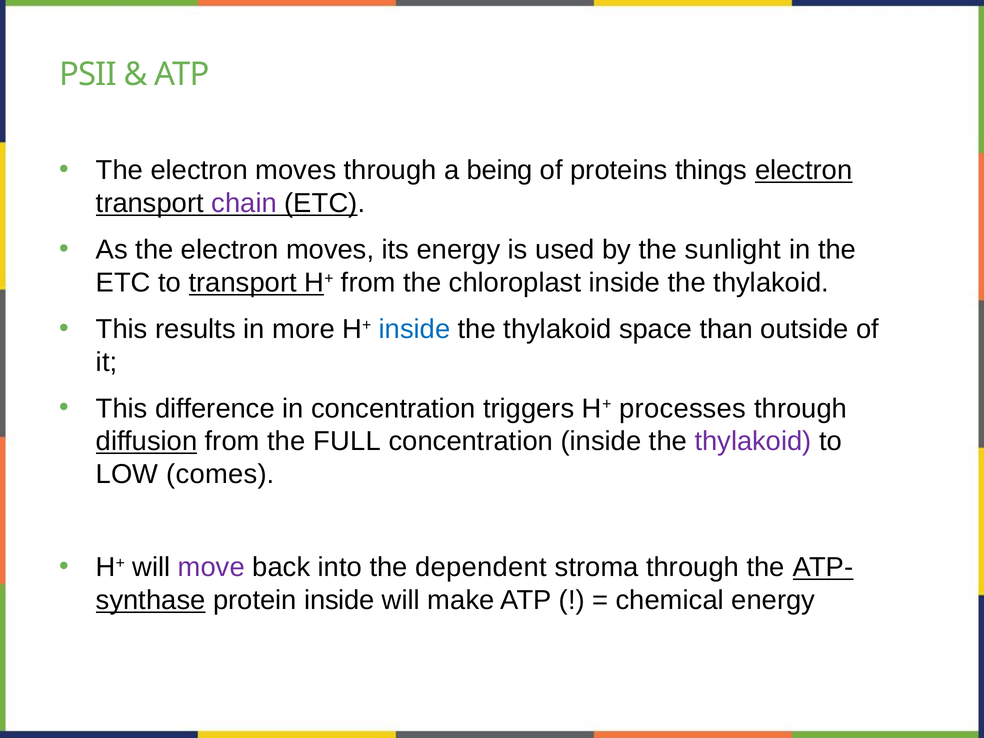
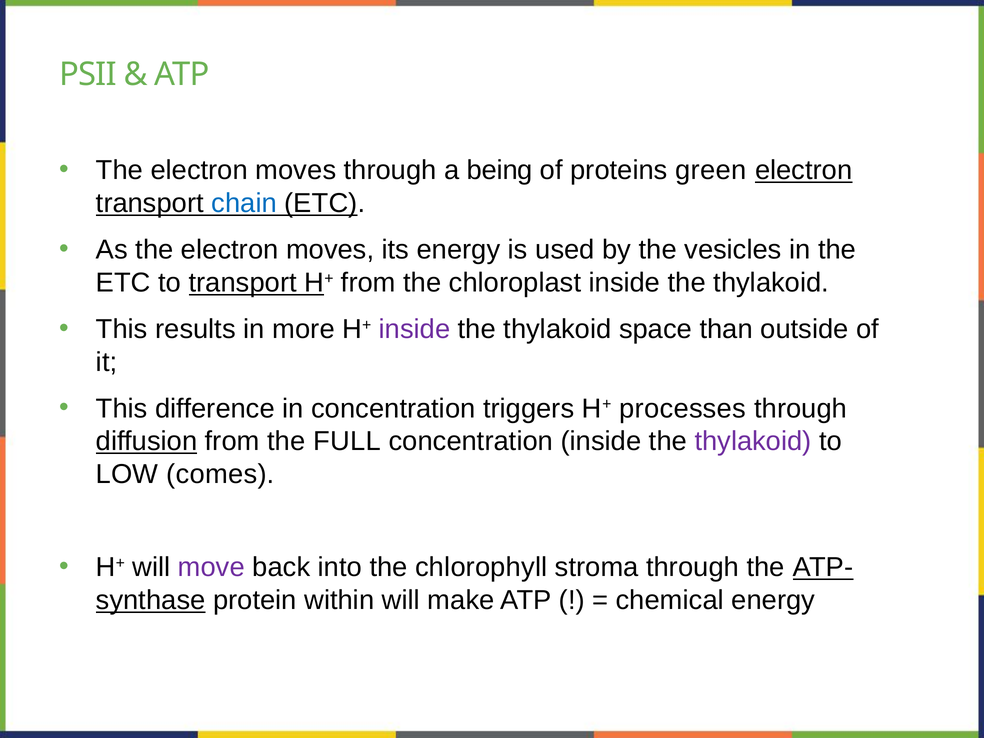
things: things -> green
chain colour: purple -> blue
sunlight: sunlight -> vesicles
inside at (415, 329) colour: blue -> purple
dependent: dependent -> chlorophyll
protein inside: inside -> within
